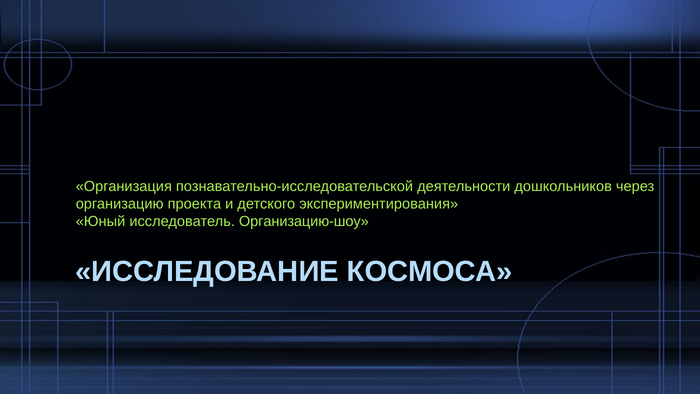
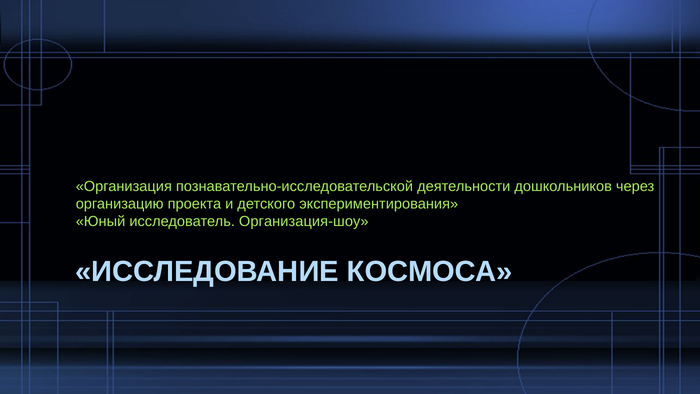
Организацию-шоу: Организацию-шоу -> Организация-шоу
